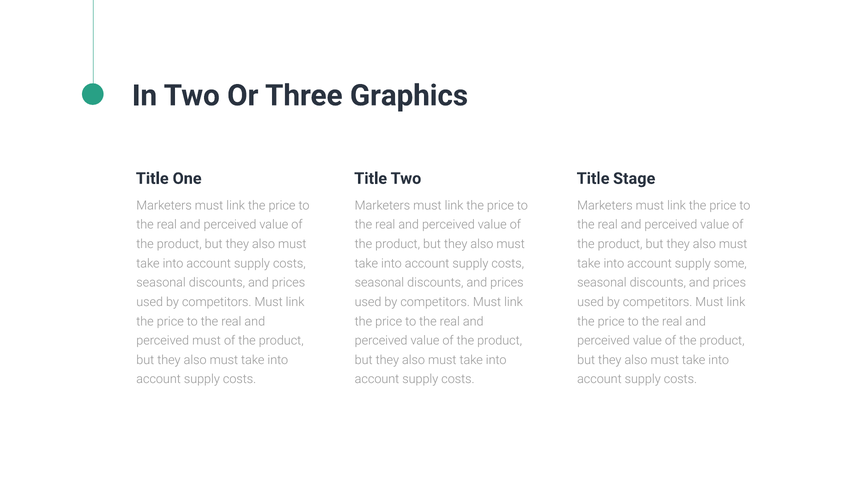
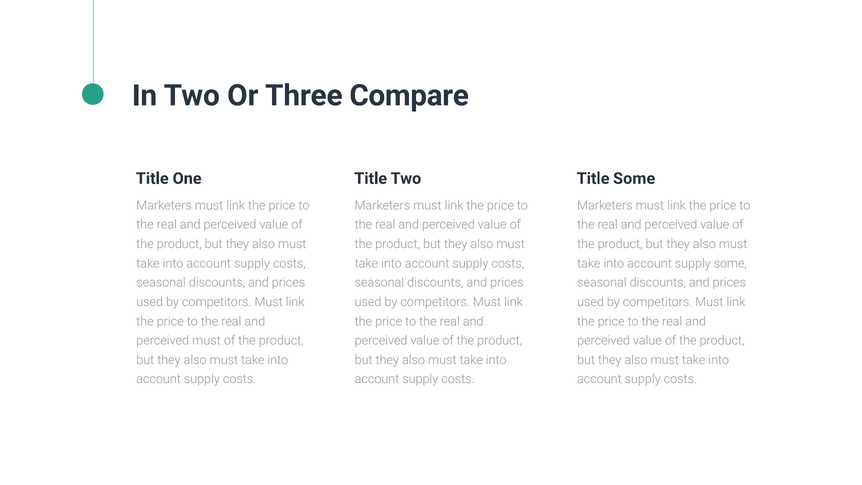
Graphics: Graphics -> Compare
Title Stage: Stage -> Some
